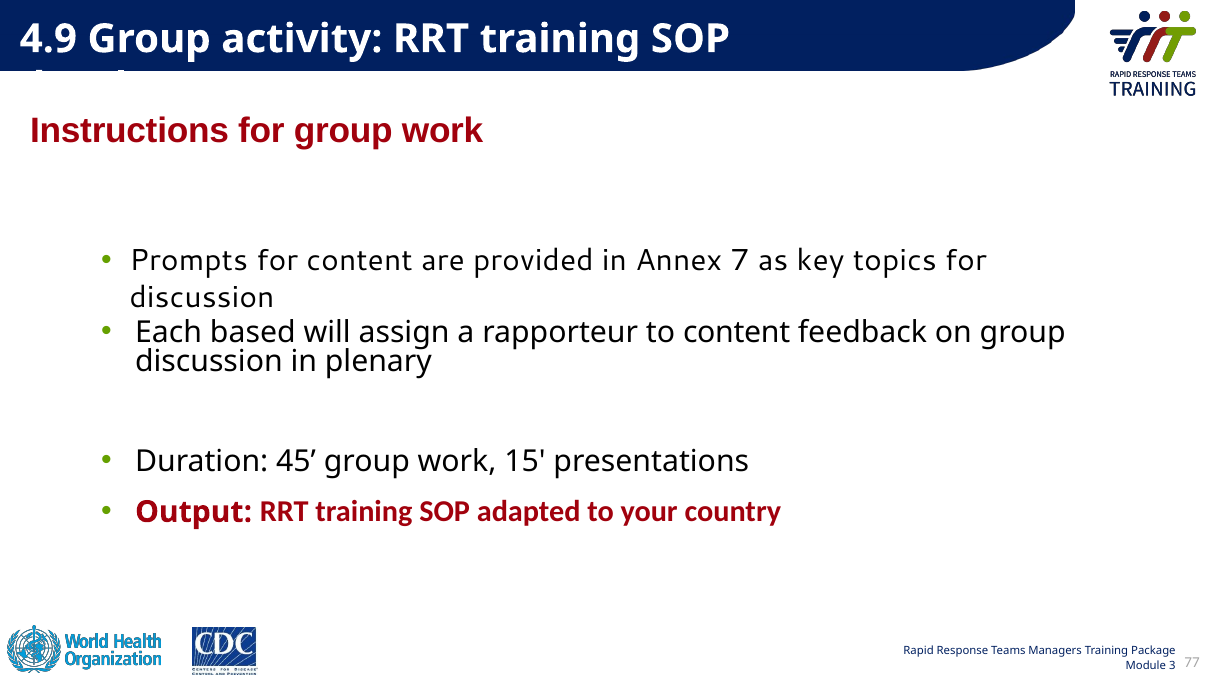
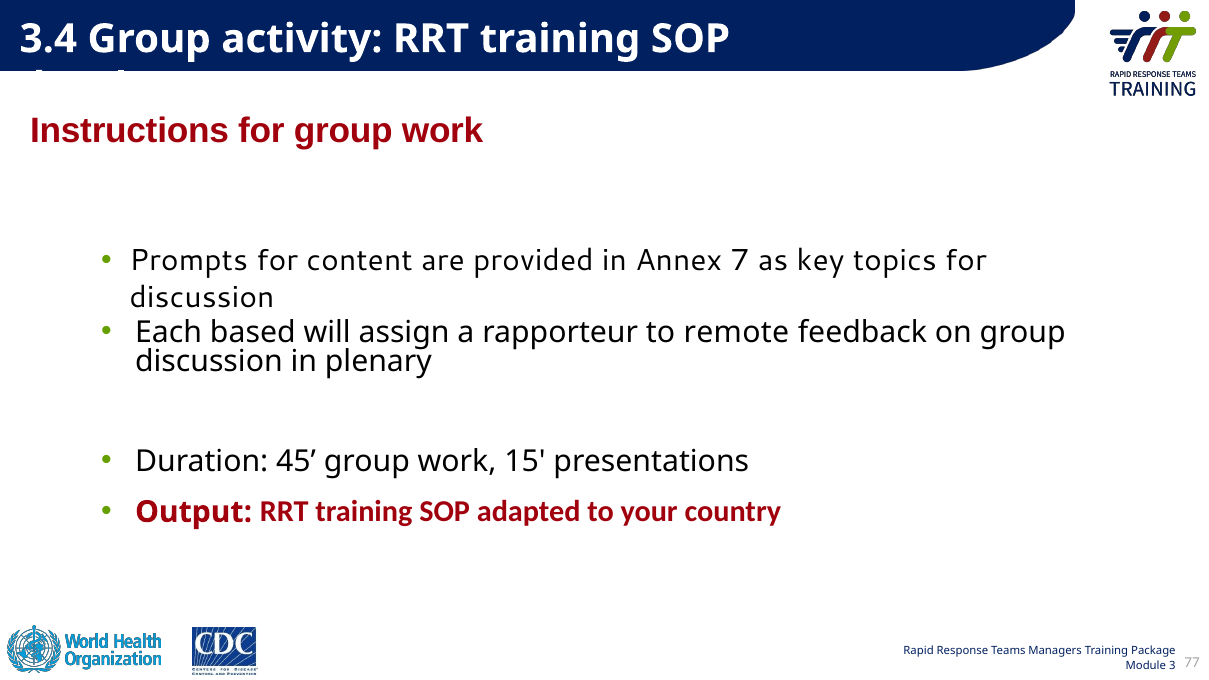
4.9: 4.9 -> 3.4
to content: content -> remote
